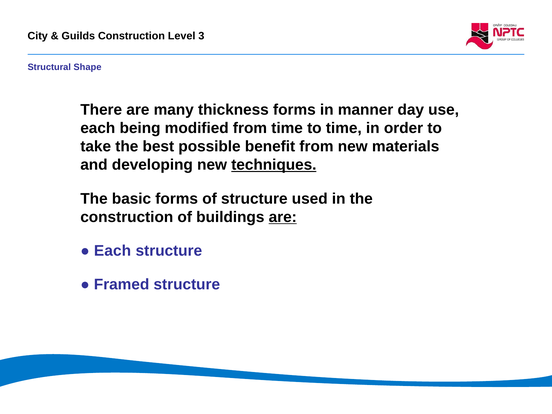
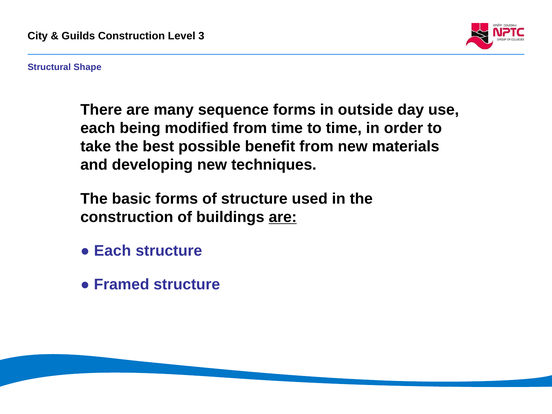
thickness: thickness -> sequence
manner: manner -> outside
techniques underline: present -> none
